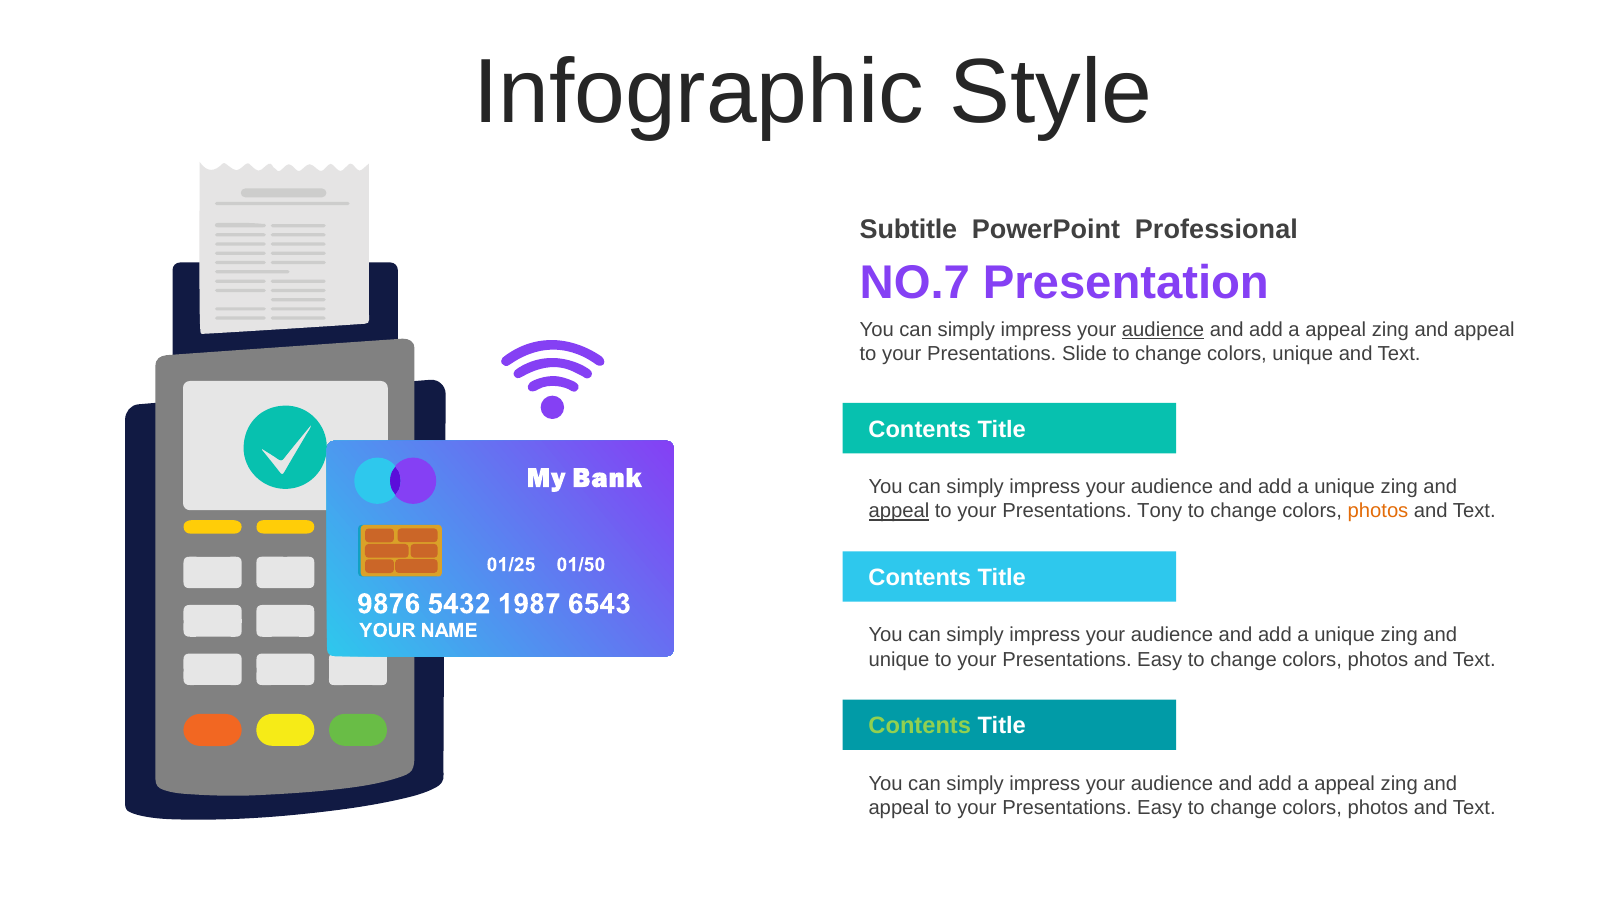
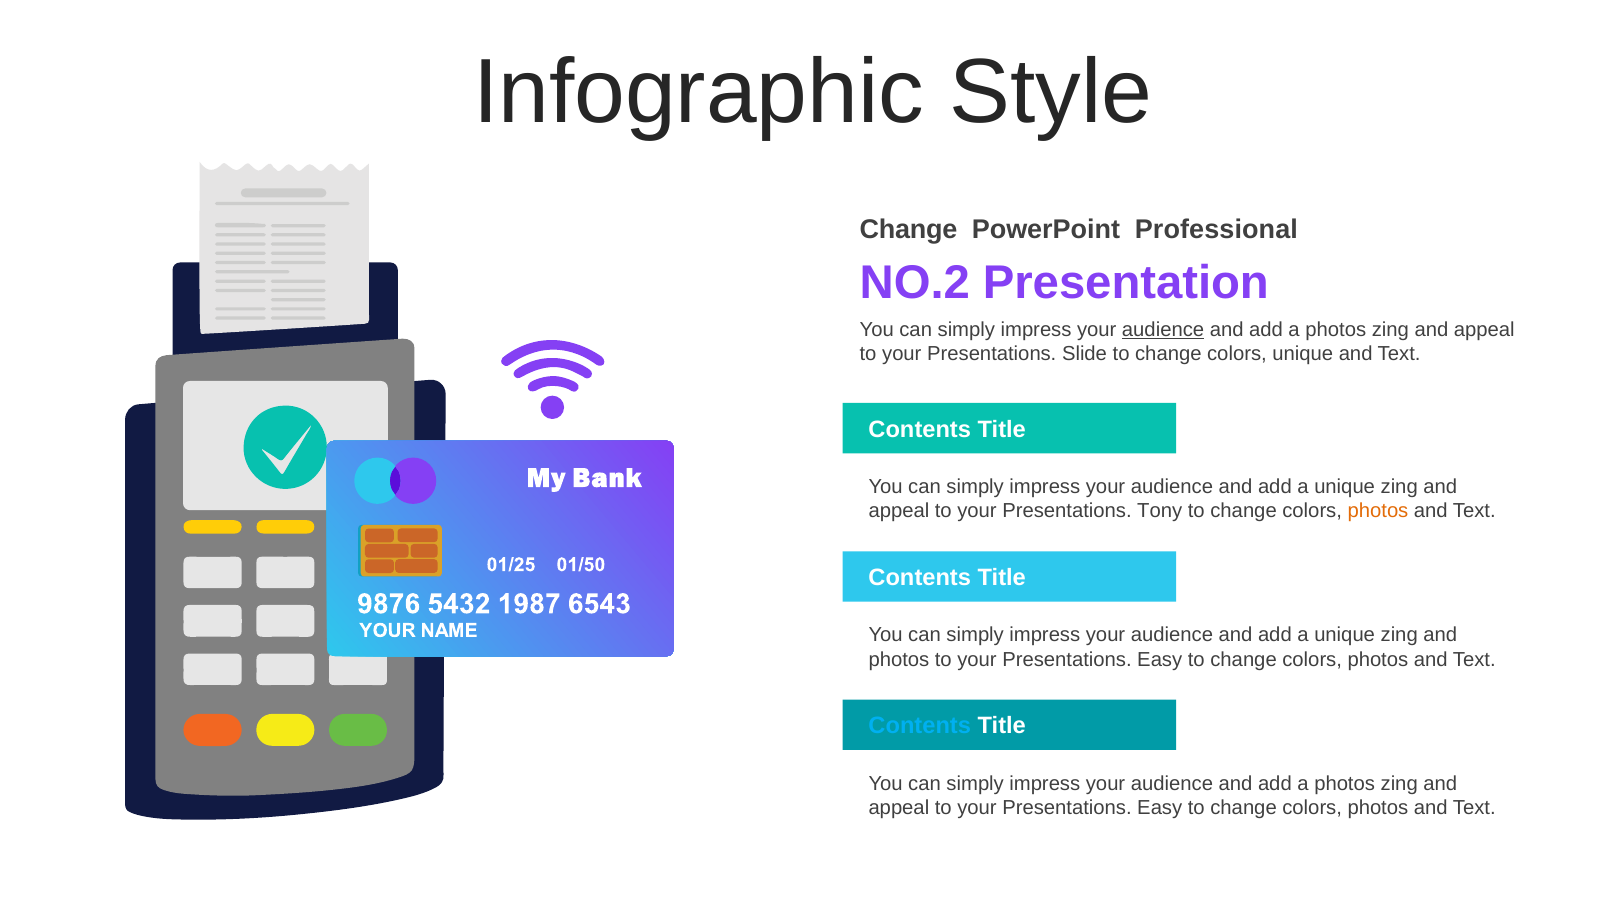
Subtitle at (908, 230): Subtitle -> Change
NO.7: NO.7 -> NO.2
appeal at (1336, 330): appeal -> photos
appeal at (899, 511) underline: present -> none
unique at (899, 660): unique -> photos
Contents at (920, 726) colour: light green -> light blue
appeal at (1345, 784): appeal -> photos
